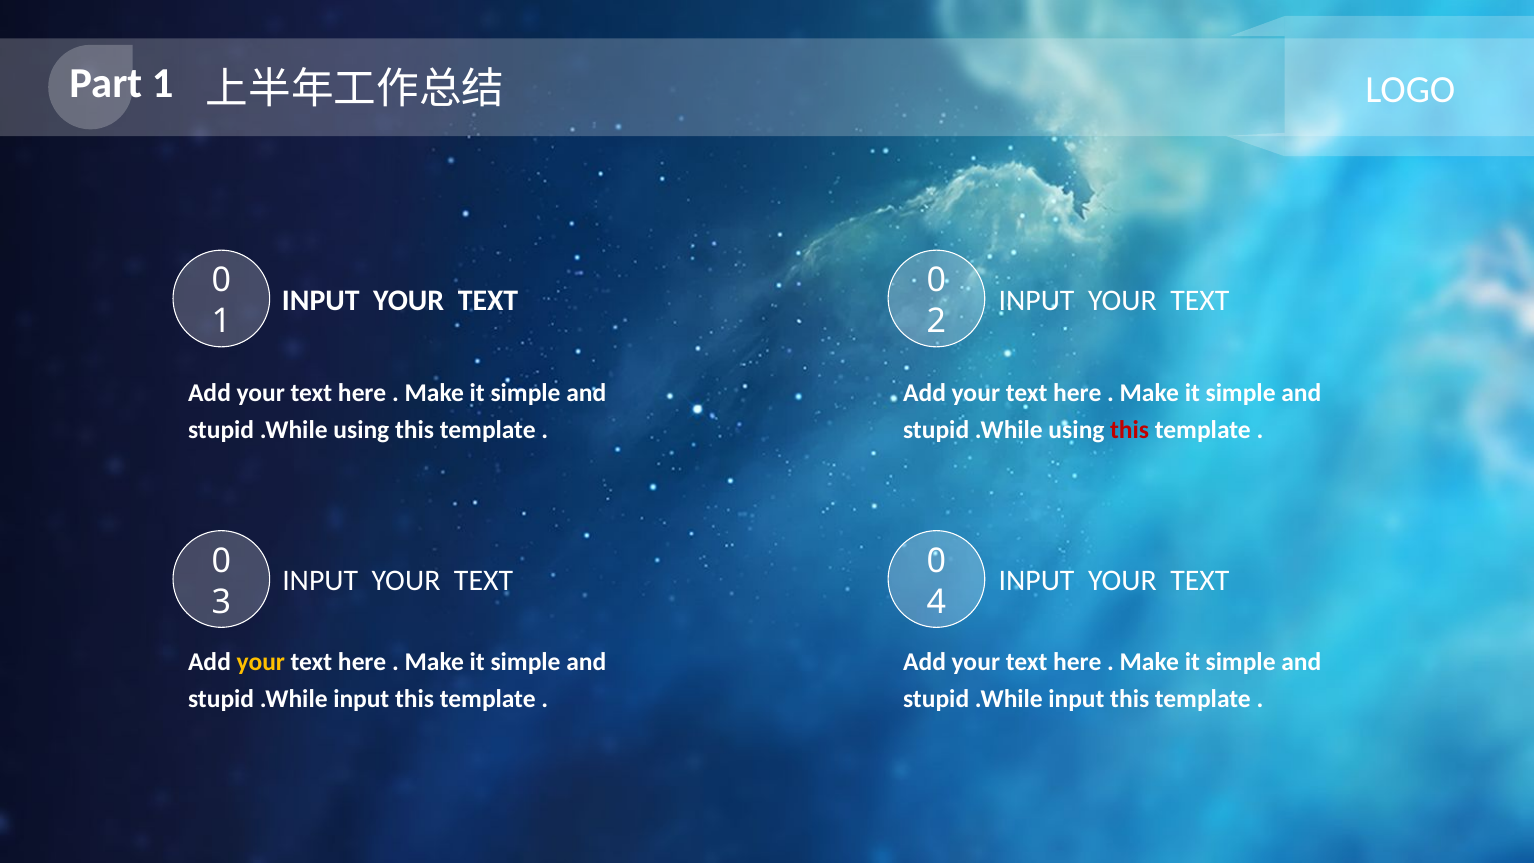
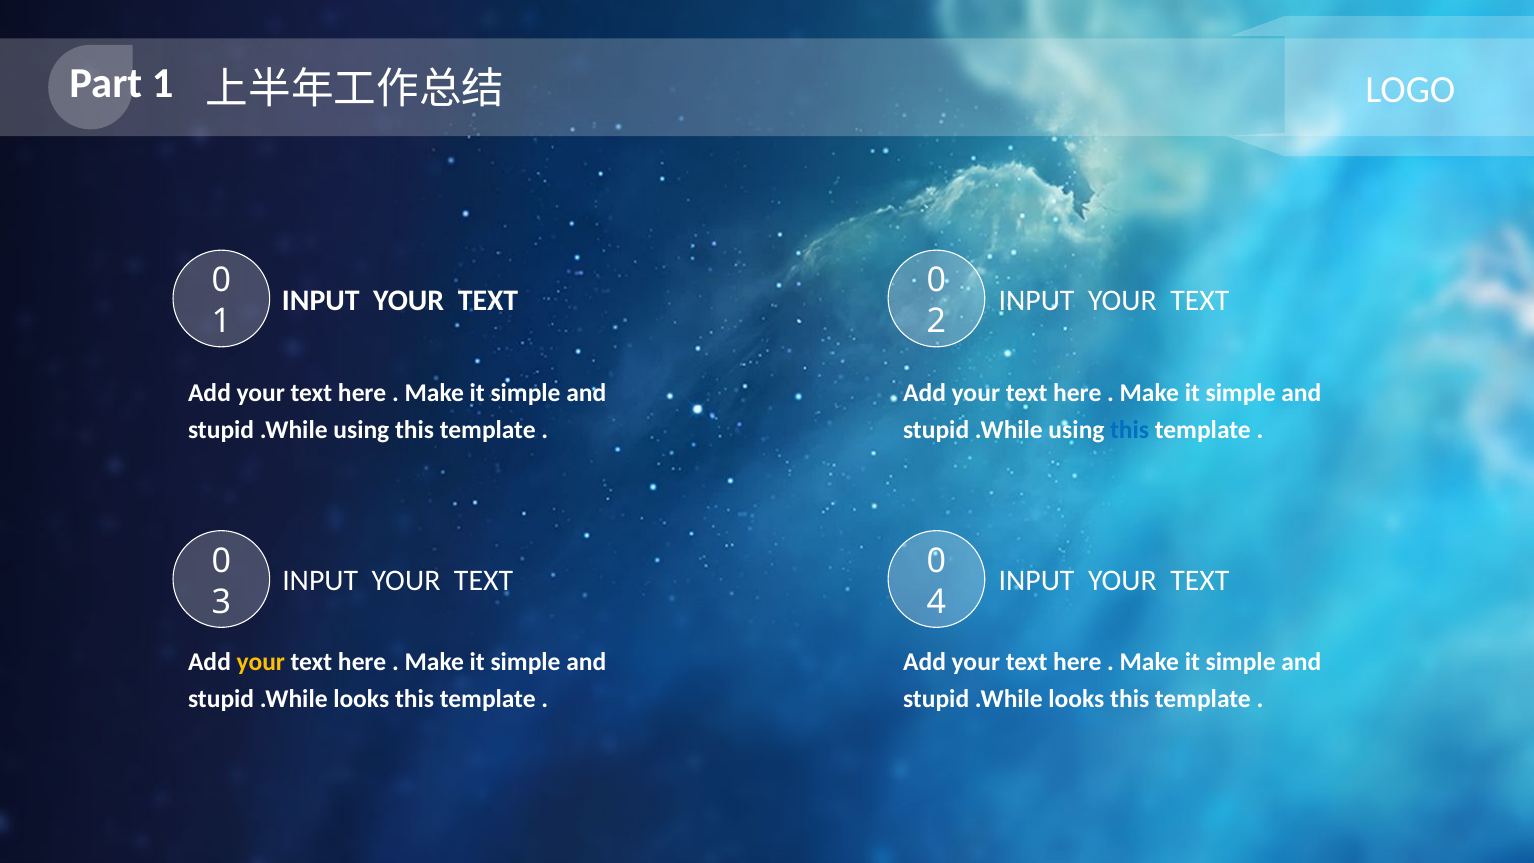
this at (1130, 430) colour: red -> blue
input at (361, 699): input -> looks
input at (1076, 699): input -> looks
